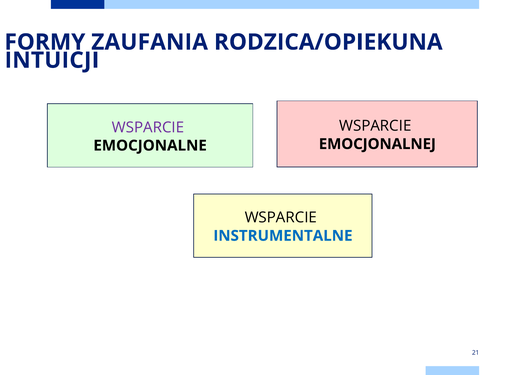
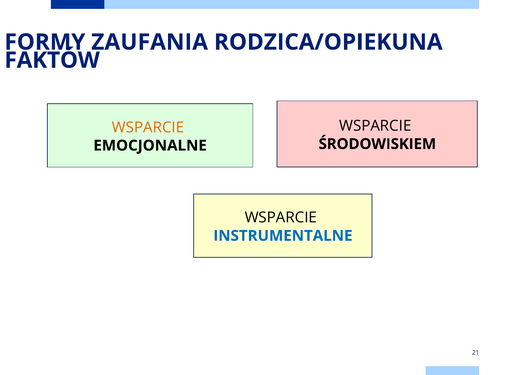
INTUICJI: INTUICJI -> FAKTÓW
WSPARCIE at (148, 127) colour: purple -> orange
EMOCJONALNEJ: EMOCJONALNEJ -> ŚRODOWISKIEM
